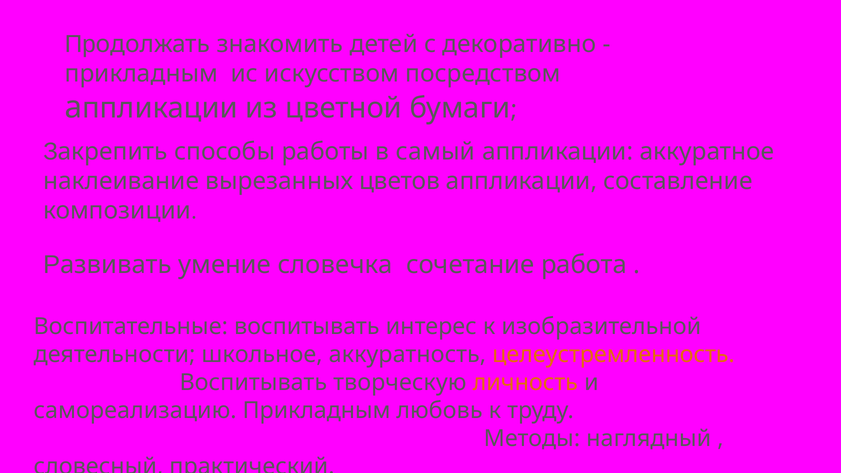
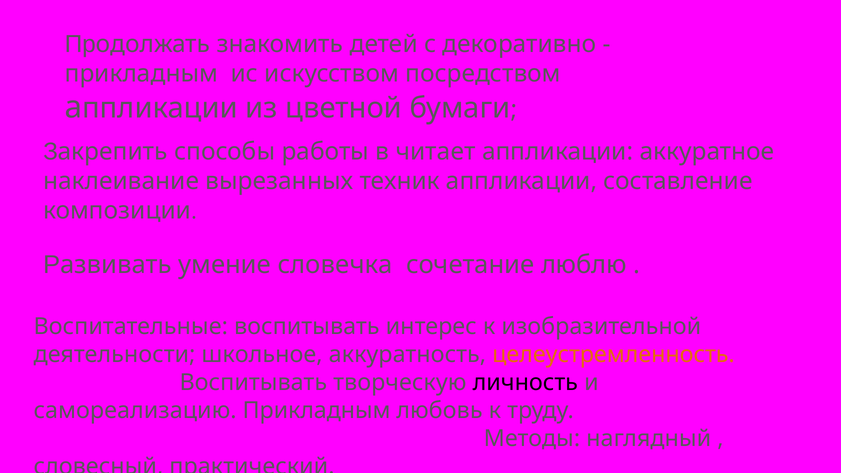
самый: самый -> читает
цветов: цветов -> техник
работа: работа -> люблю
личность colour: orange -> black
